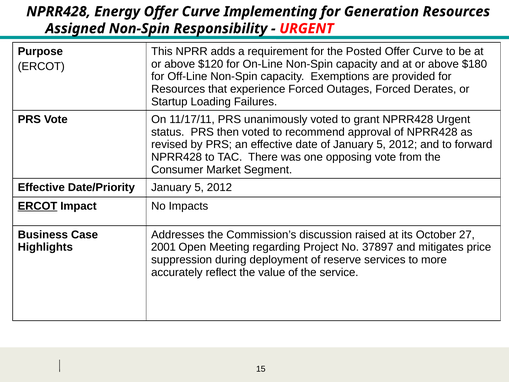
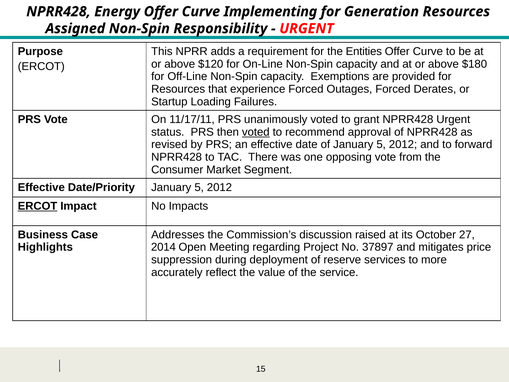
Posted: Posted -> Entities
voted at (256, 132) underline: none -> present
2001: 2001 -> 2014
